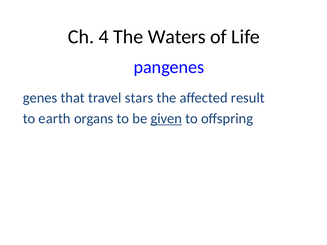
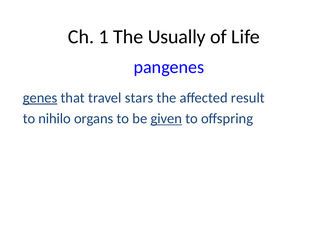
4: 4 -> 1
Waters: Waters -> Usually
genes underline: none -> present
earth: earth -> nihilo
